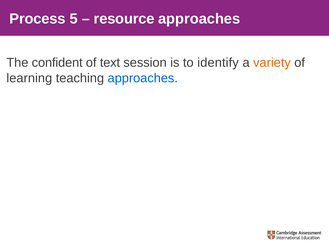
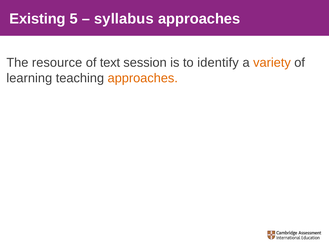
Process: Process -> Existing
resource: resource -> syllabus
confident: confident -> resource
approaches at (143, 78) colour: blue -> orange
